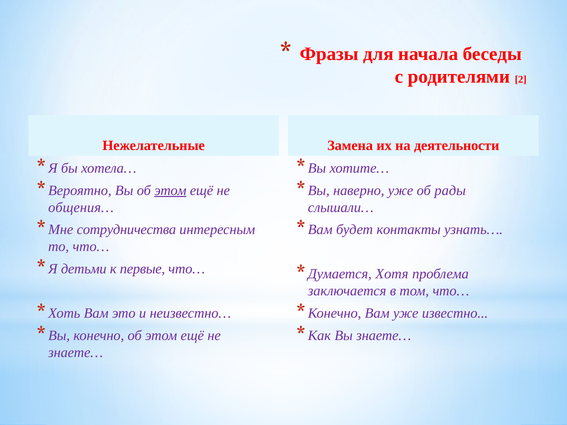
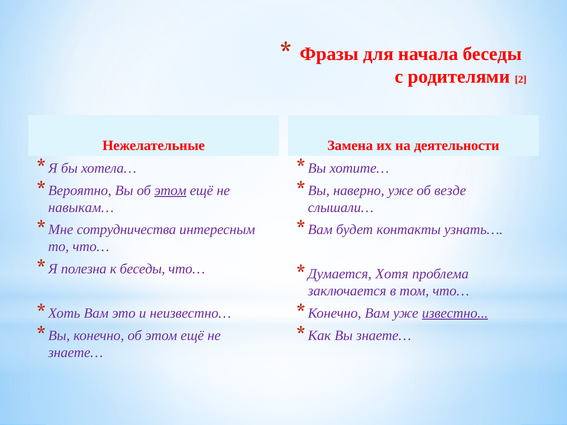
рады: рады -> везде
общения…: общения… -> навыкам…
детьми: детьми -> полезна
к первые: первые -> беседы
известно underline: none -> present
